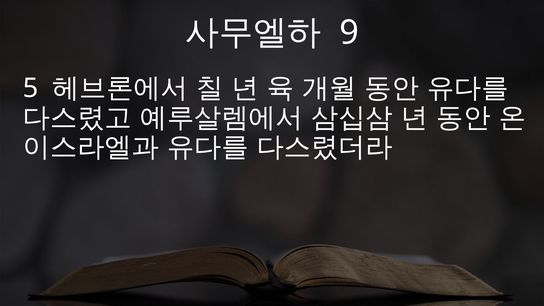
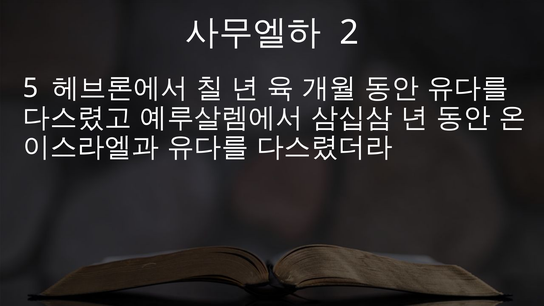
9: 9 -> 2
